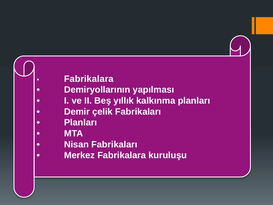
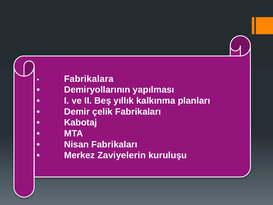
Planları at (81, 122): Planları -> Kabotaj
Merkez Fabrikalara: Fabrikalara -> Zaviyelerin
